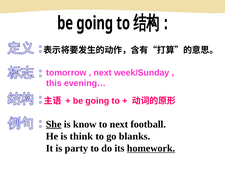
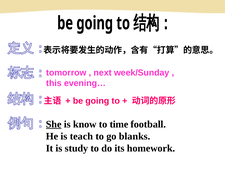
to next: next -> time
think: think -> teach
party: party -> study
homework underline: present -> none
